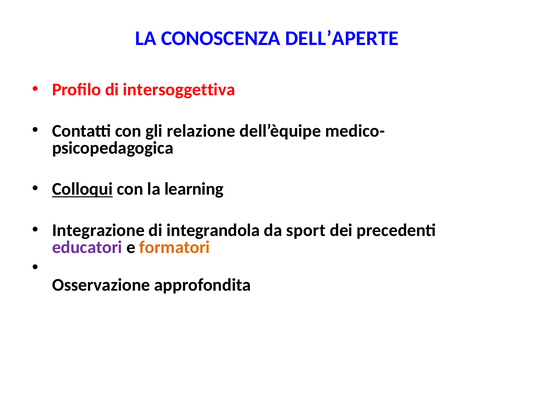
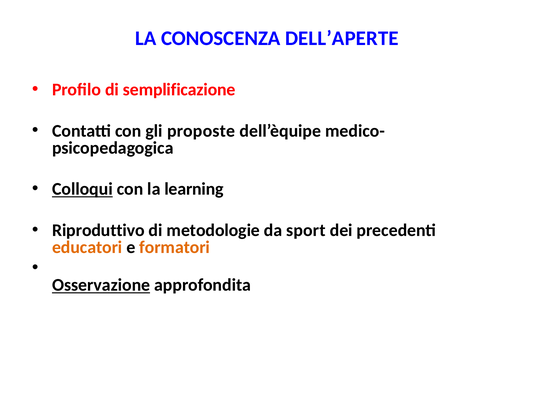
intersoggettiva: intersoggettiva -> semplificazione
relazione: relazione -> proposte
Integrazione: Integrazione -> Riproduttivo
integrandola: integrandola -> metodologie
educatori colour: purple -> orange
Osservazione underline: none -> present
